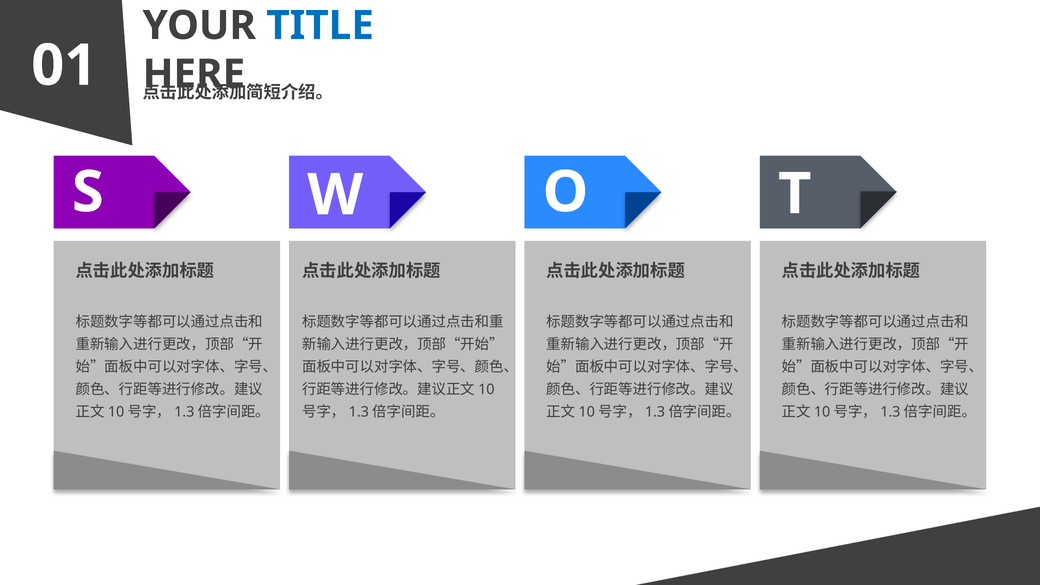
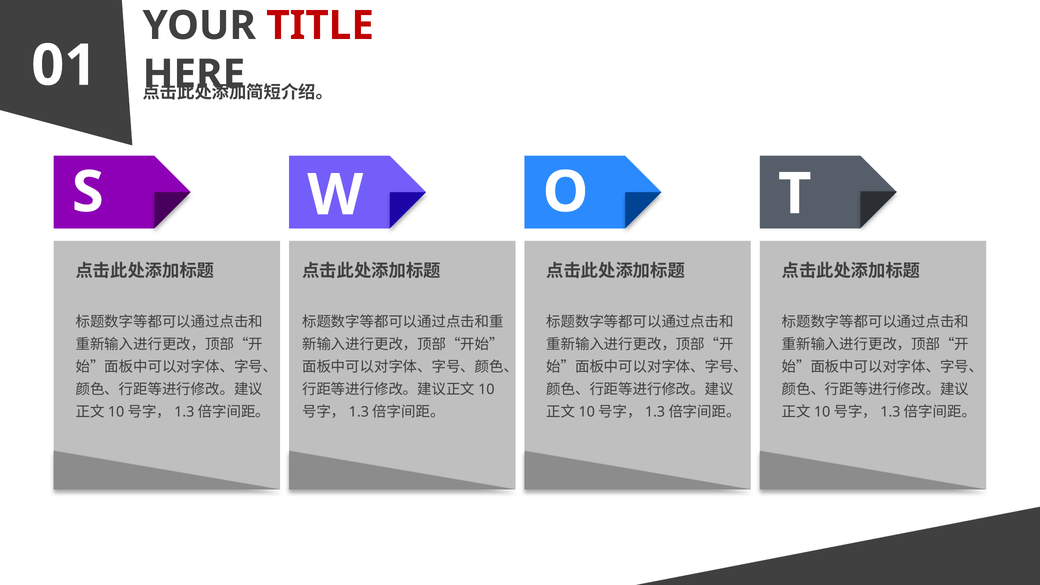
TITLE colour: blue -> red
